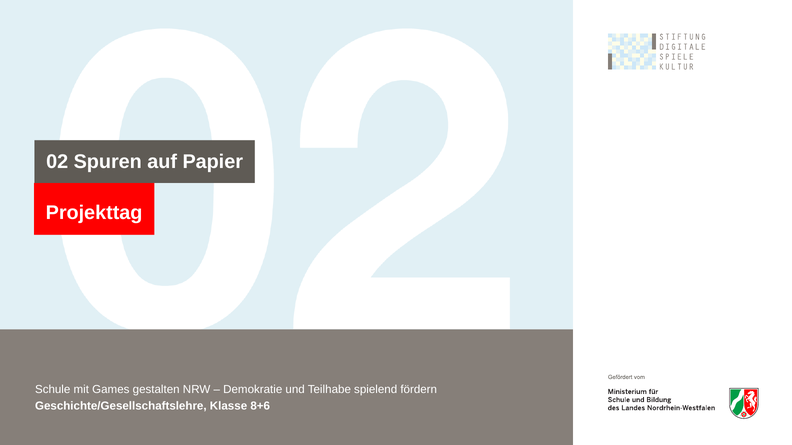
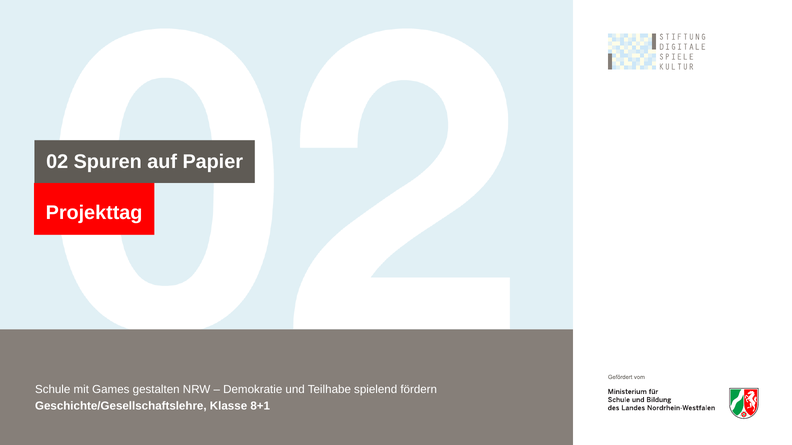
8+6: 8+6 -> 8+1
